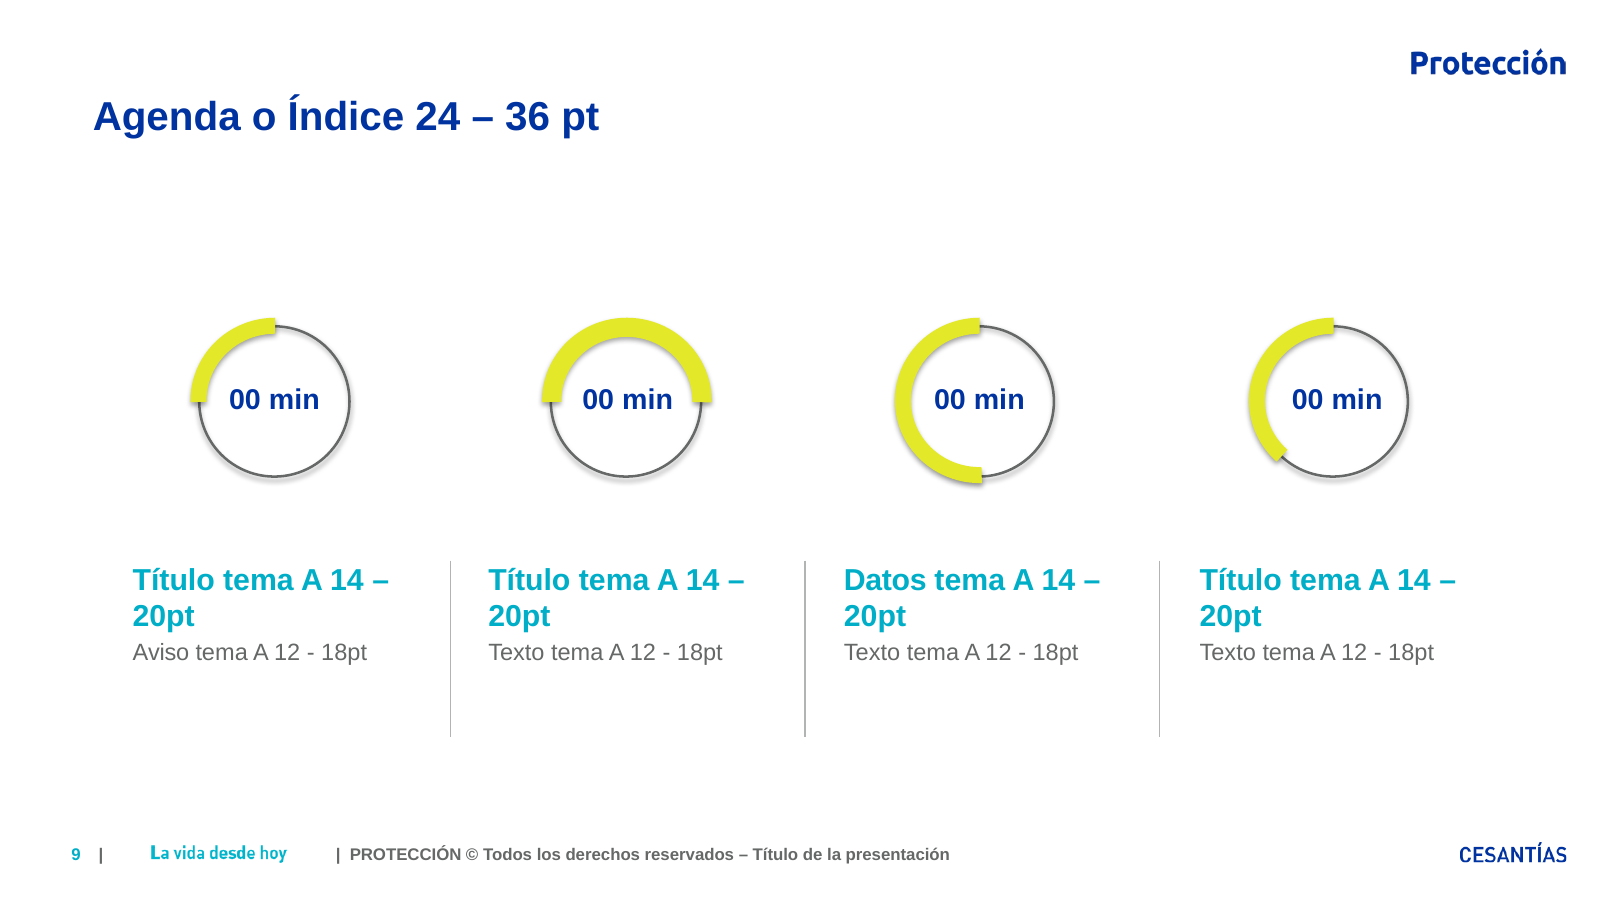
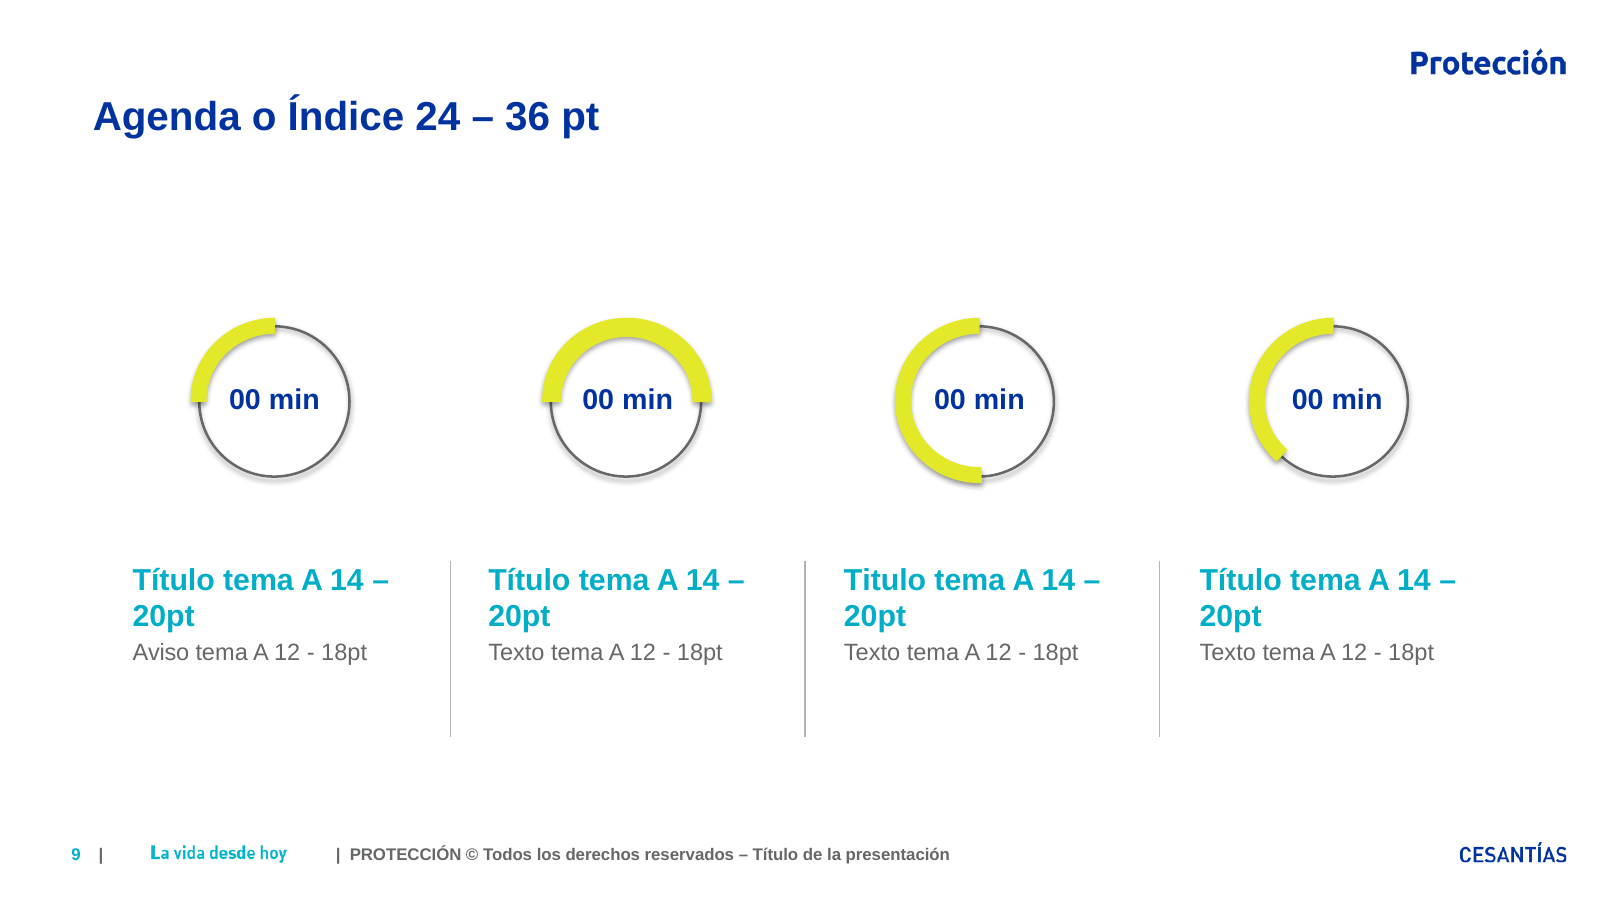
Datos: Datos -> Titulo
